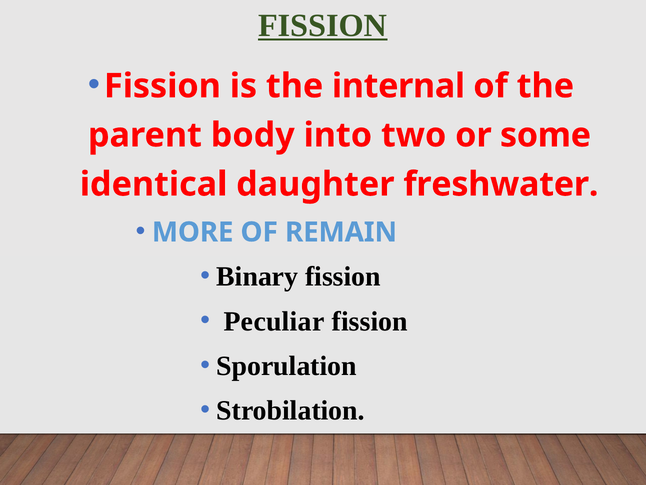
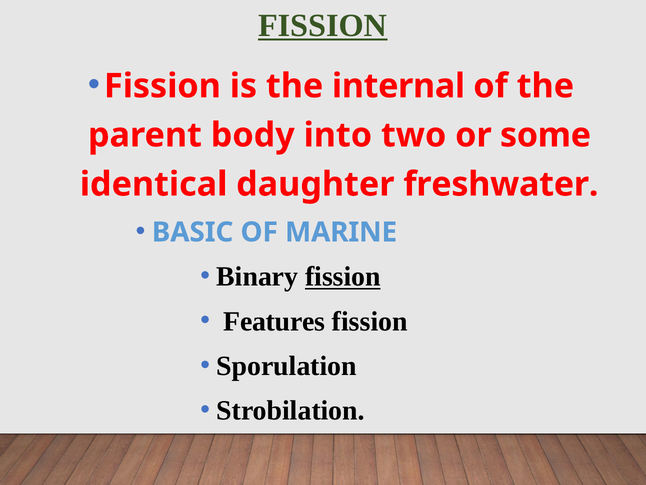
MORE: MORE -> BASIC
REMAIN: REMAIN -> MARINE
fission at (343, 277) underline: none -> present
Peculiar: Peculiar -> Features
